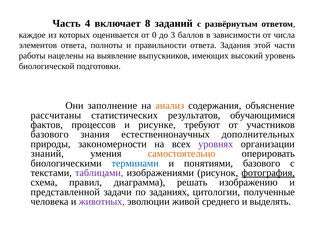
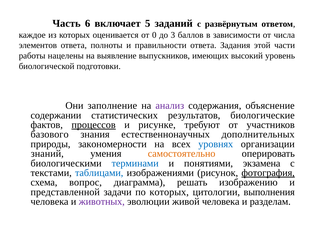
4: 4 -> 6
8: 8 -> 5
анализ colour: orange -> purple
рассчитаны: рассчитаны -> содержании
обучающимися: обучающимися -> биологические
процессов underline: none -> present
уровнях colour: purple -> blue
понятиями базового: базового -> экзамена
таблицами colour: purple -> blue
правил: правил -> вопрос
по заданиях: заданиях -> которых
полученные: полученные -> выполнения
живой среднего: среднего -> человека
выделять: выделять -> разделам
